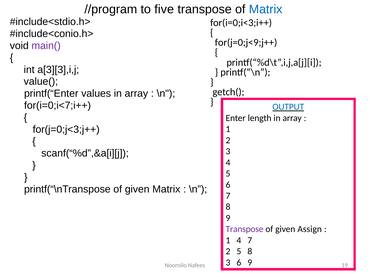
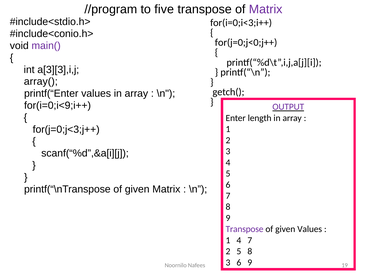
Matrix at (266, 9) colour: blue -> purple
for(j=0;j<9;j++: for(j=0;j<9;j++ -> for(j=0;j<0;j++
value(: value( -> array(
OUTPUT colour: blue -> purple
for(i=0;i<7;i++: for(i=0;i<7;i++ -> for(i=0;i<9;i++
given Assign: Assign -> Values
